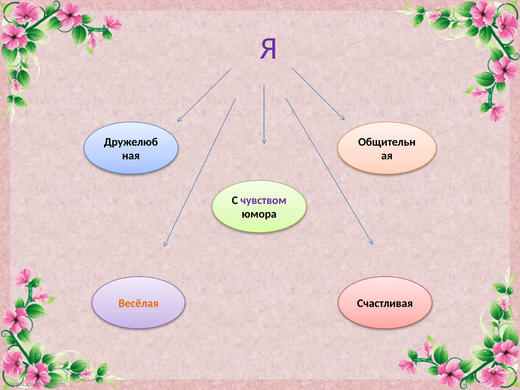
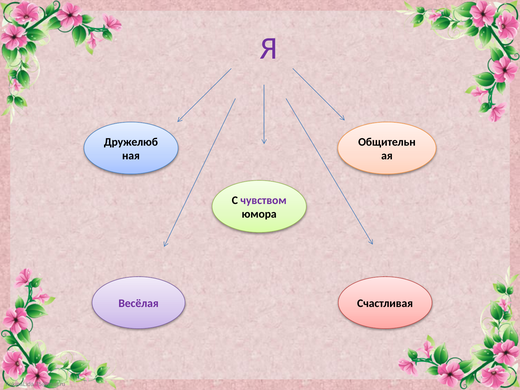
Весёлая colour: orange -> purple
